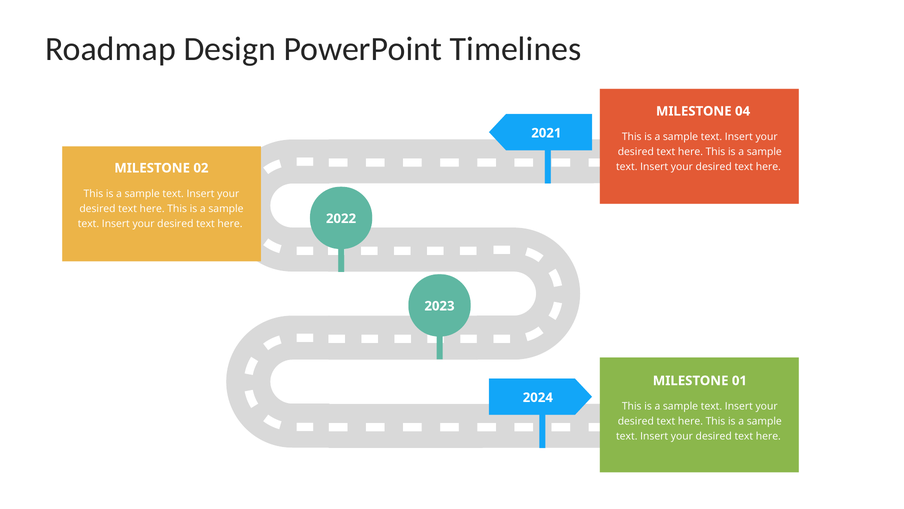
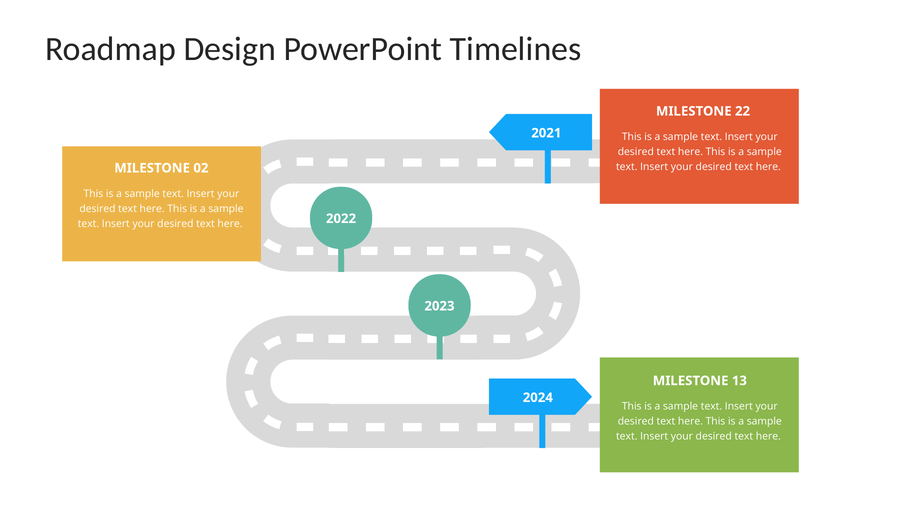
04: 04 -> 22
01: 01 -> 13
